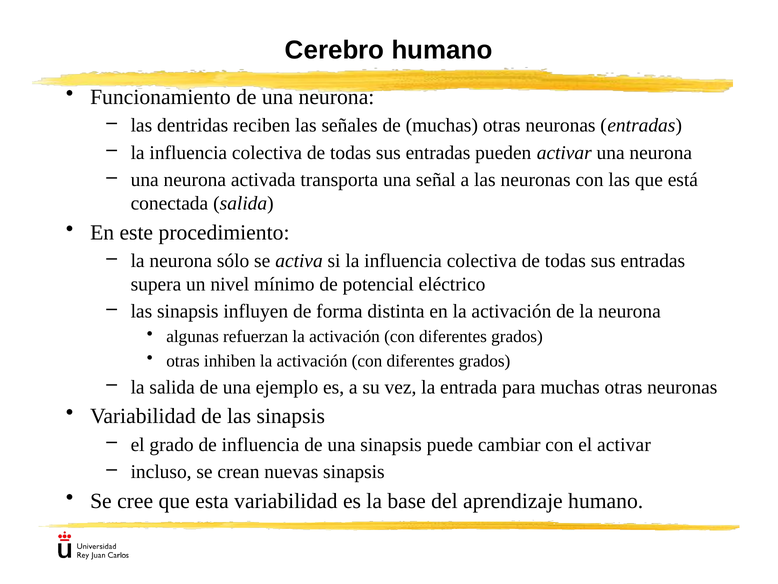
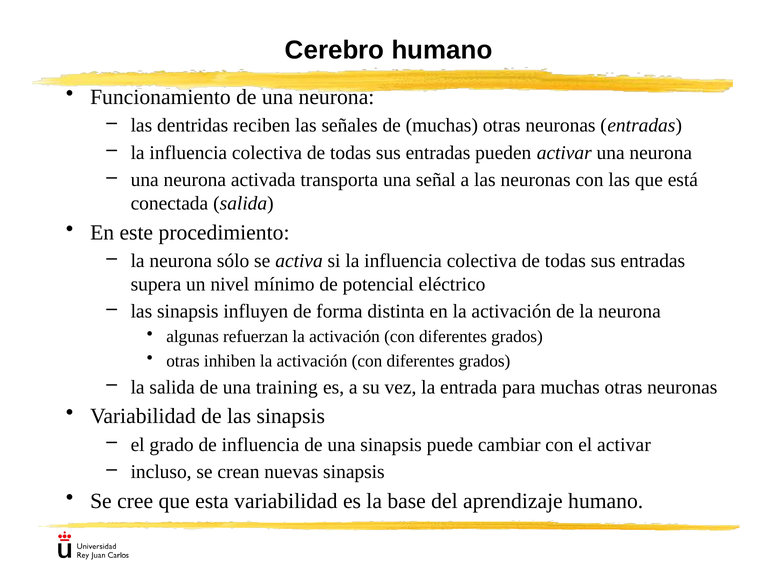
ejemplo: ejemplo -> training
